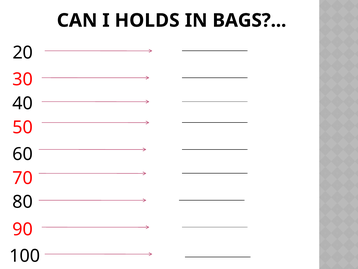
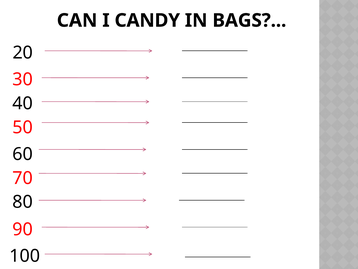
HOLDS: HOLDS -> CANDY
